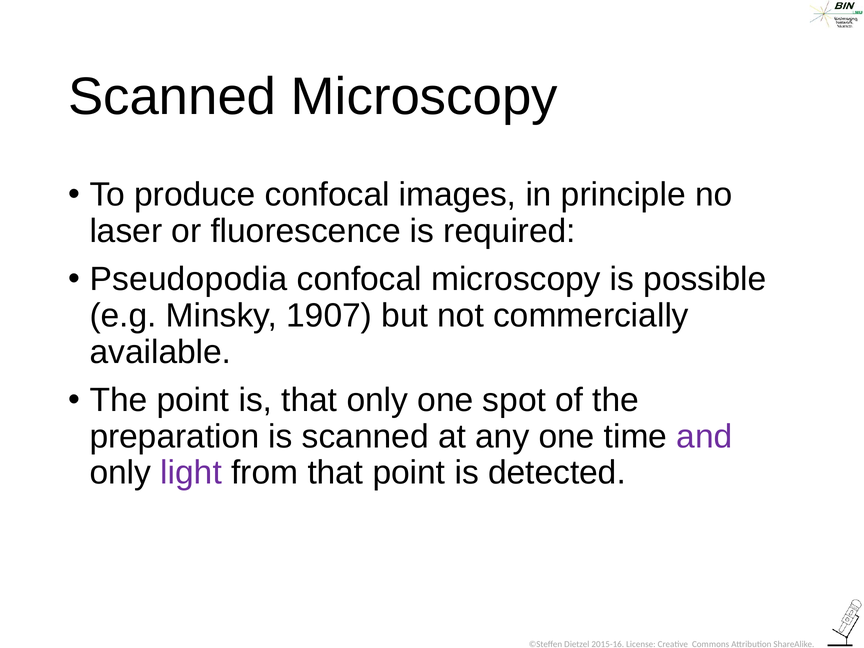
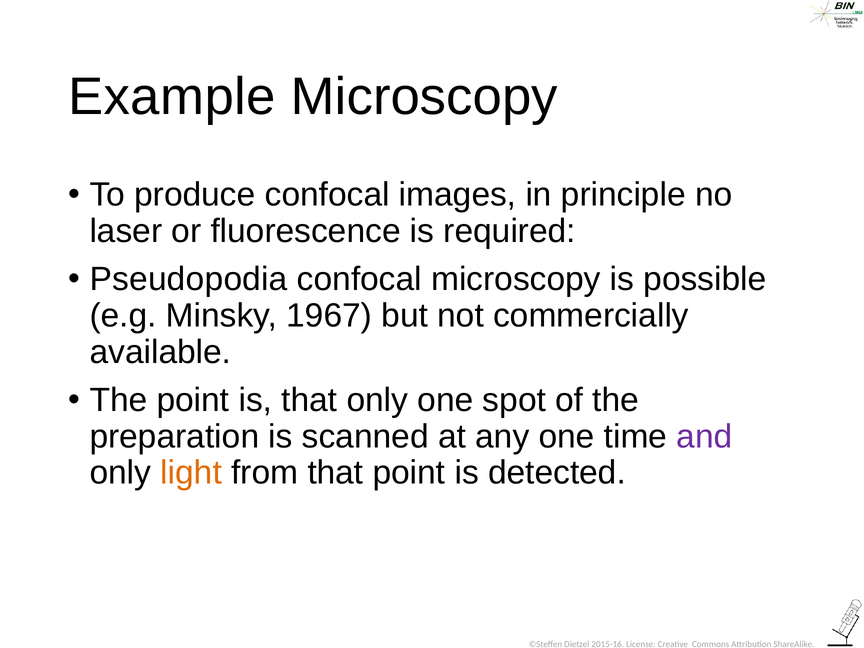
Scanned at (172, 97): Scanned -> Example
1907: 1907 -> 1967
light colour: purple -> orange
